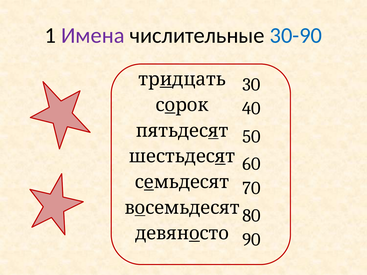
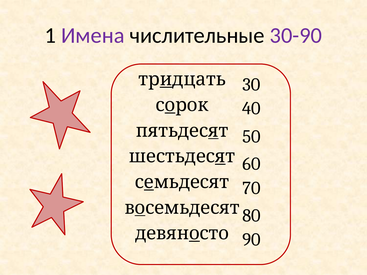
30-90 colour: blue -> purple
